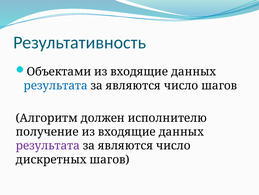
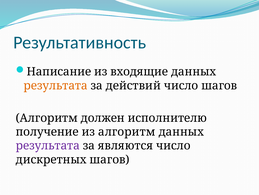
Объектами: Объектами -> Написание
результата at (56, 85) colour: blue -> orange
являются at (133, 85): являются -> действий
получение из входящие: входящие -> алгоритм
